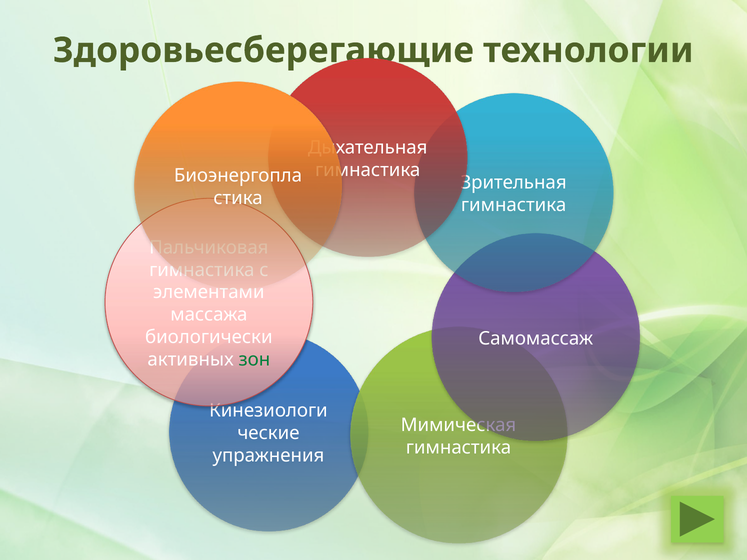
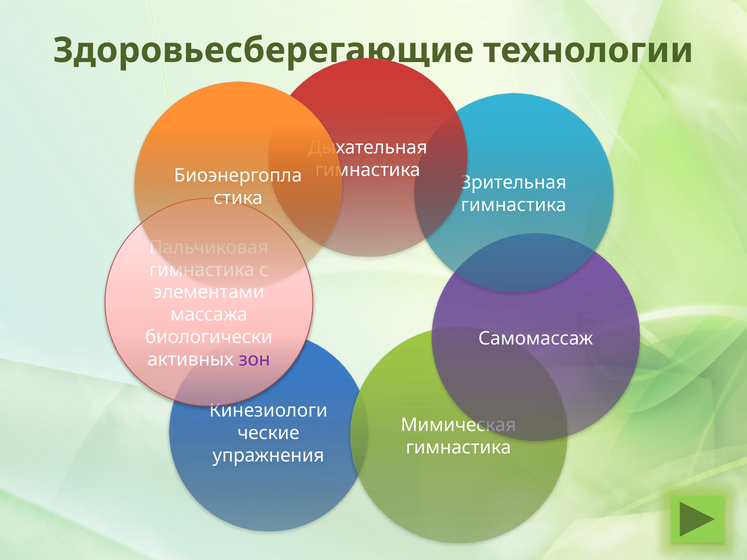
зон colour: green -> purple
